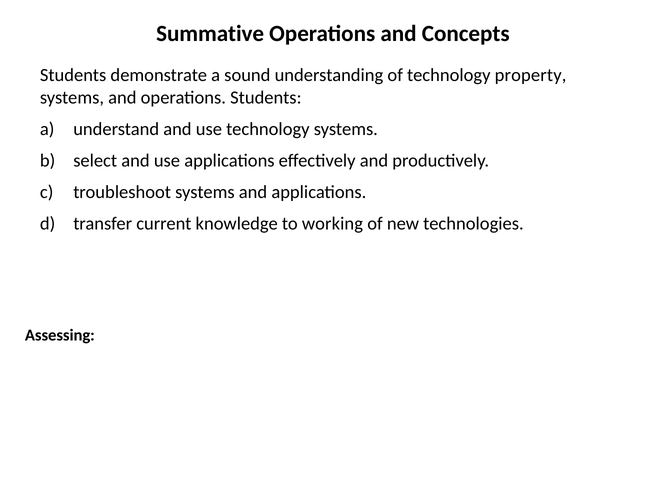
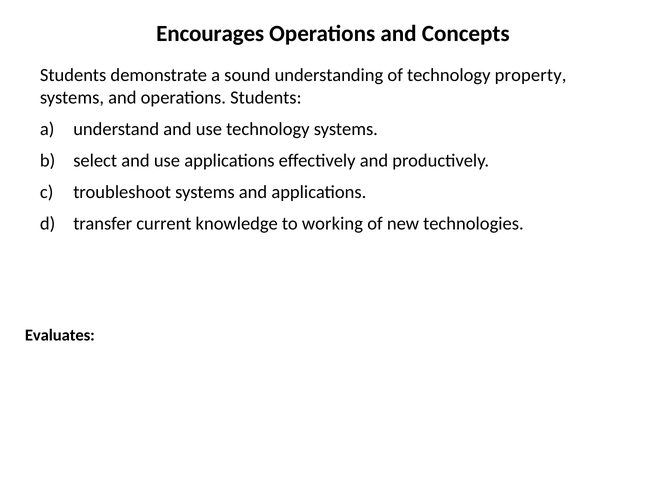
Summative: Summative -> Encourages
Assessing: Assessing -> Evaluates
